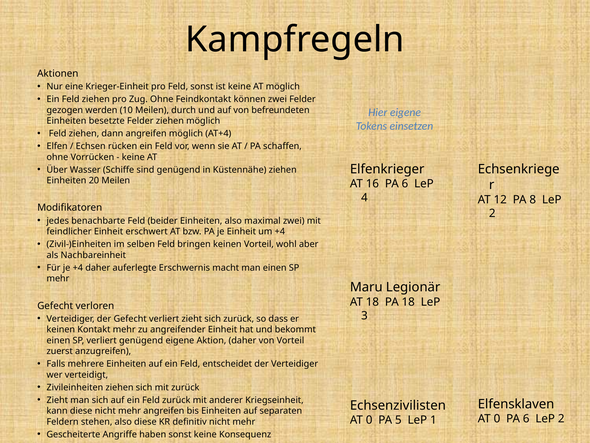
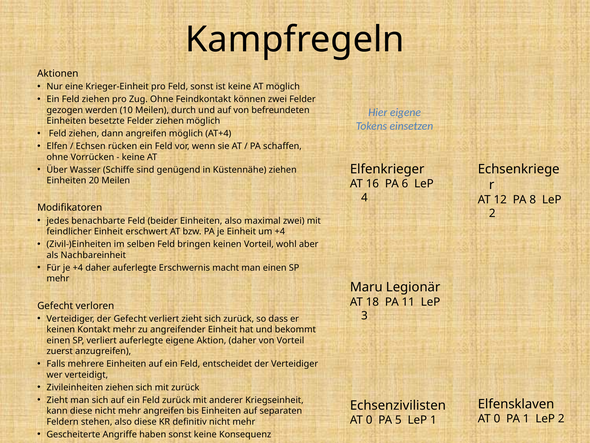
PA 18: 18 -> 11
verliert genügend: genügend -> auferlegte
0 PA 6: 6 -> 1
